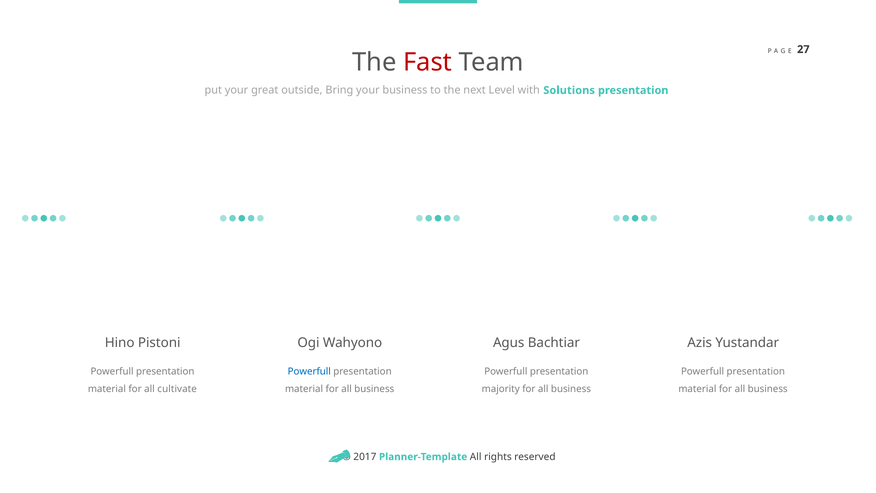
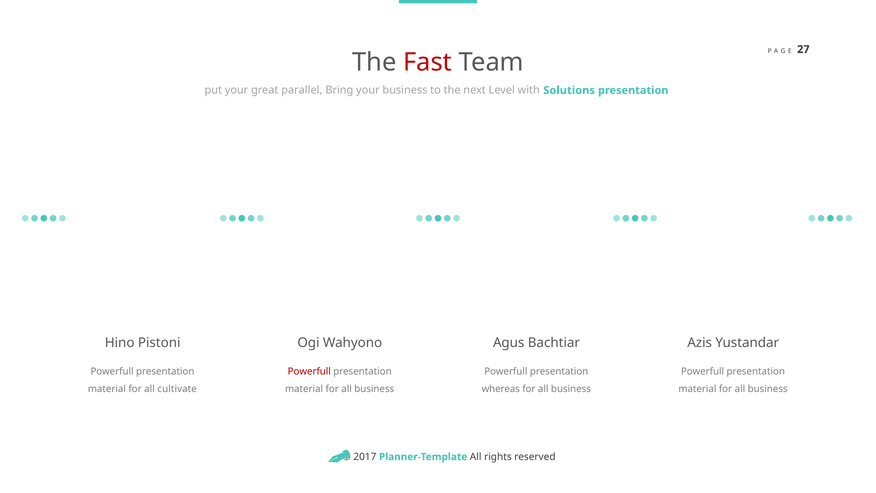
outside: outside -> parallel
Powerfull at (309, 371) colour: blue -> red
majority: majority -> whereas
